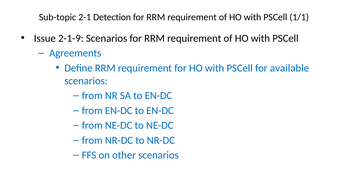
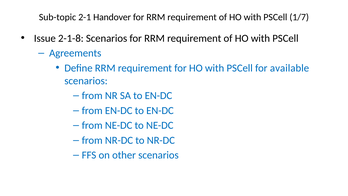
Detection: Detection -> Handover
1/1: 1/1 -> 1/7
2-1-9: 2-1-9 -> 2-1-8
